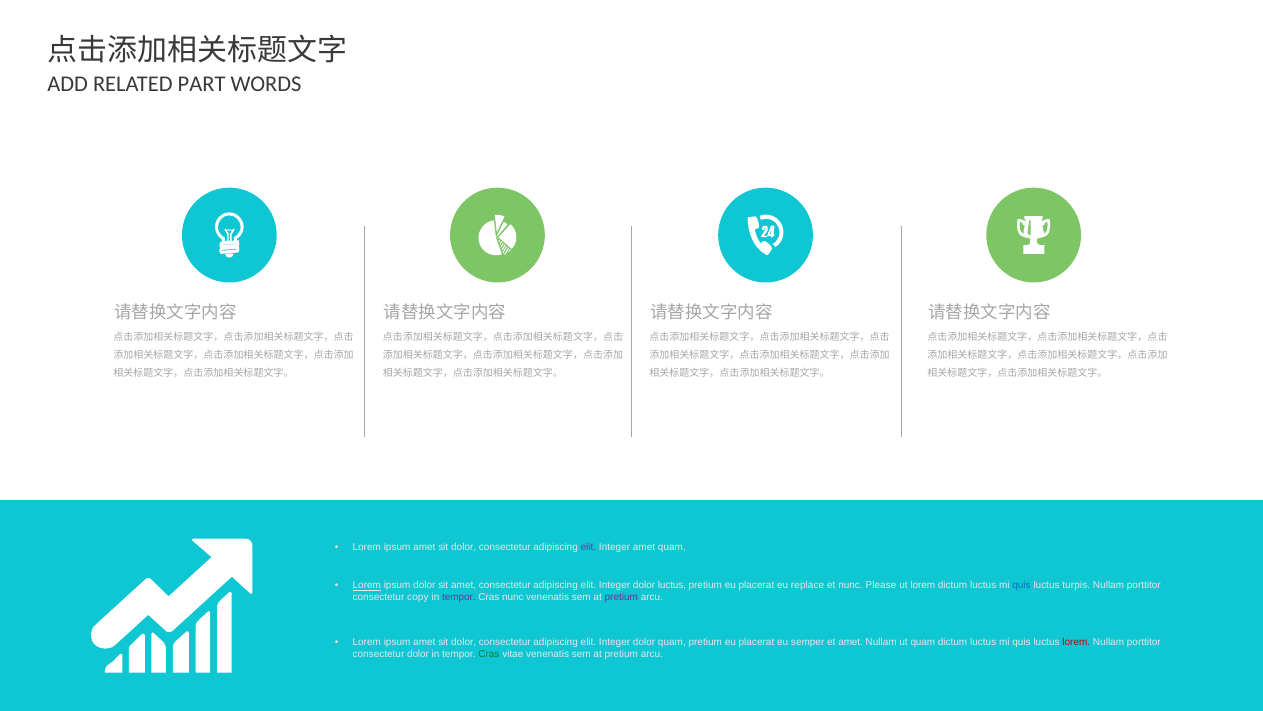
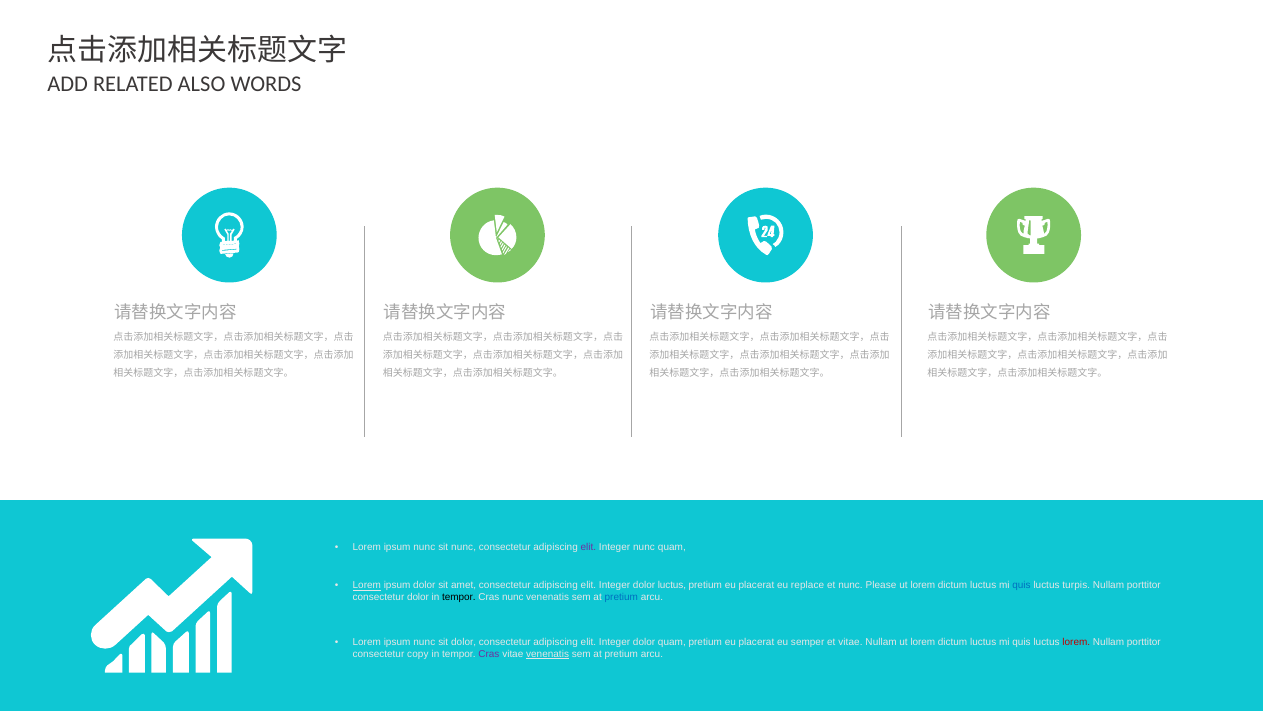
PART: PART -> ALSO
amet at (424, 547): amet -> nunc
dolor at (464, 547): dolor -> nunc
Integer amet: amet -> nunc
consectetur copy: copy -> dolor
tempor at (459, 597) colour: purple -> black
pretium at (621, 597) colour: purple -> blue
amet at (424, 642): amet -> nunc
et amet: amet -> vitae
Nullam ut quam: quam -> lorem
consectetur dolor: dolor -> copy
Cras at (489, 654) colour: green -> purple
venenatis at (548, 654) underline: none -> present
